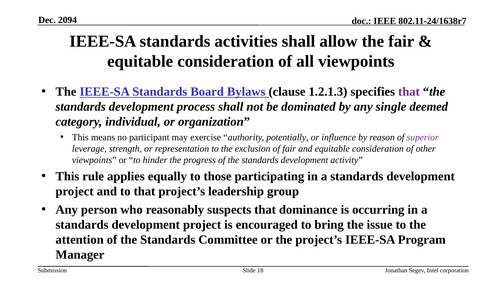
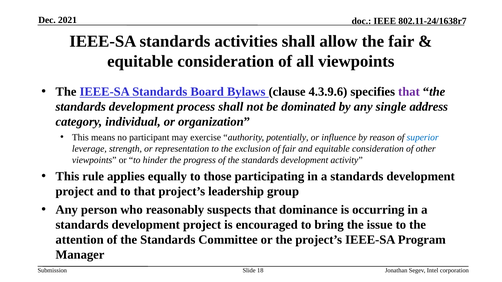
2094: 2094 -> 2021
1.2.1.3: 1.2.1.3 -> 4.3.9.6
deemed: deemed -> address
superior colour: purple -> blue
